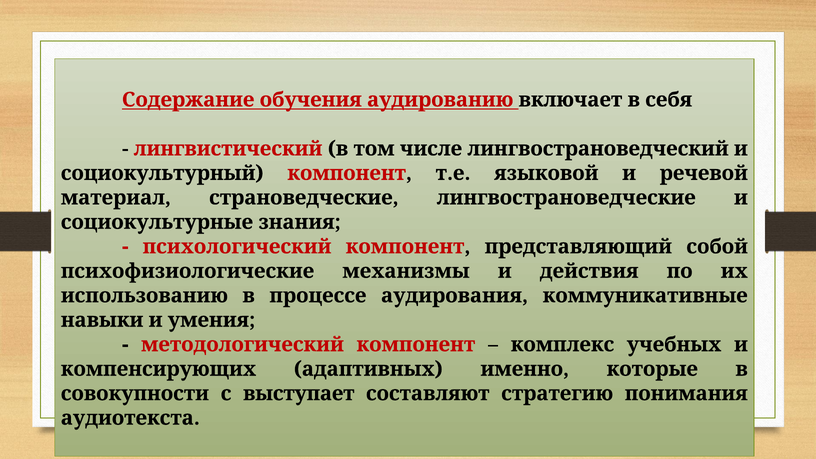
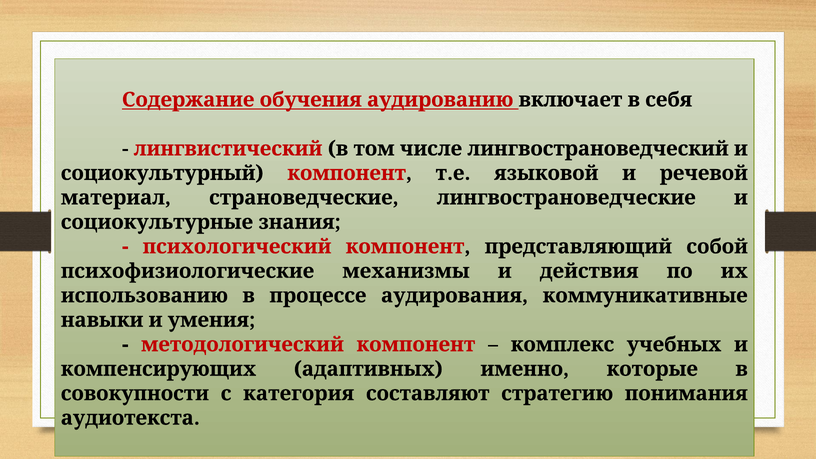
выступает: выступает -> категория
